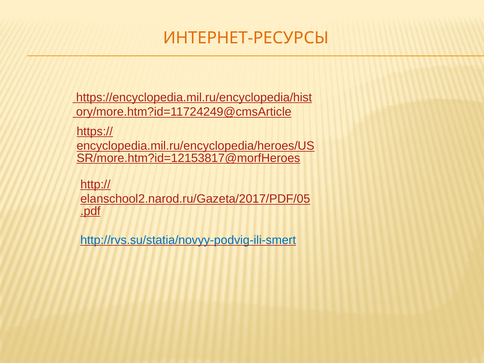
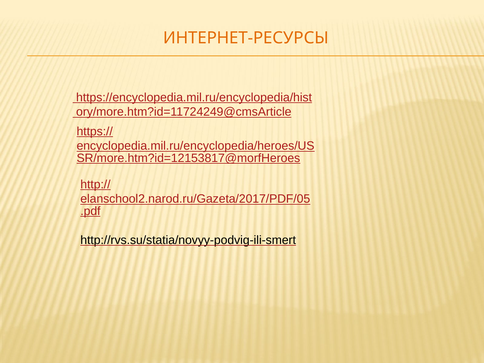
http://rvs.su/statia/novyy-podvig-ili-smert colour: blue -> black
